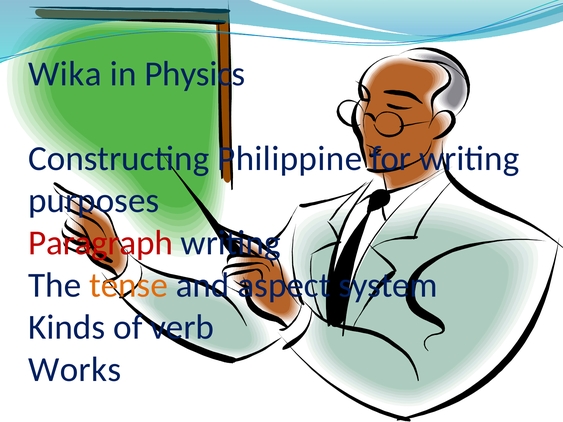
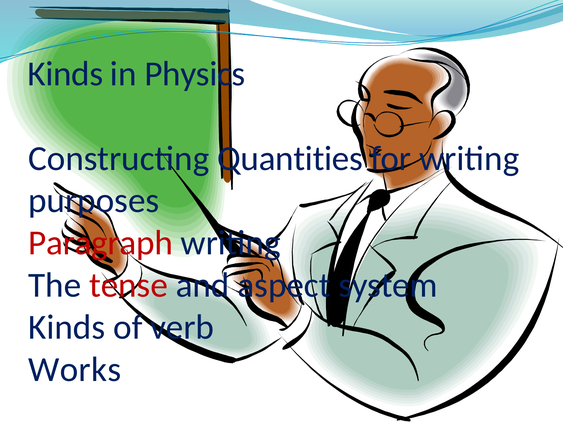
Wika at (65, 74): Wika -> Kinds
Philippine: Philippine -> Quantities
tense colour: orange -> red
